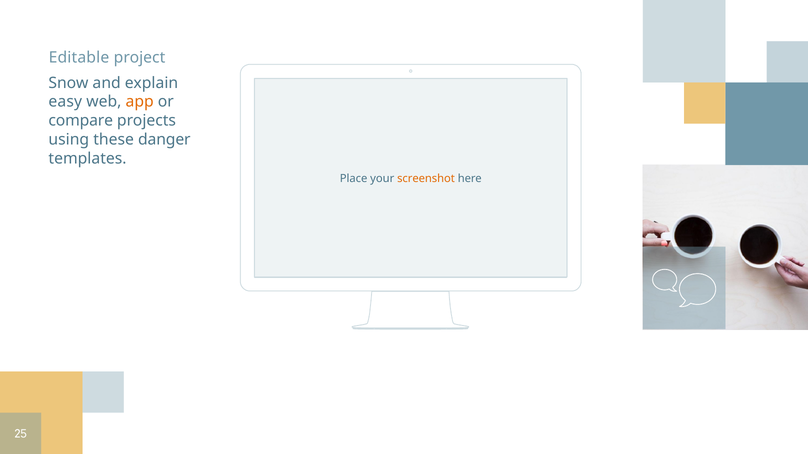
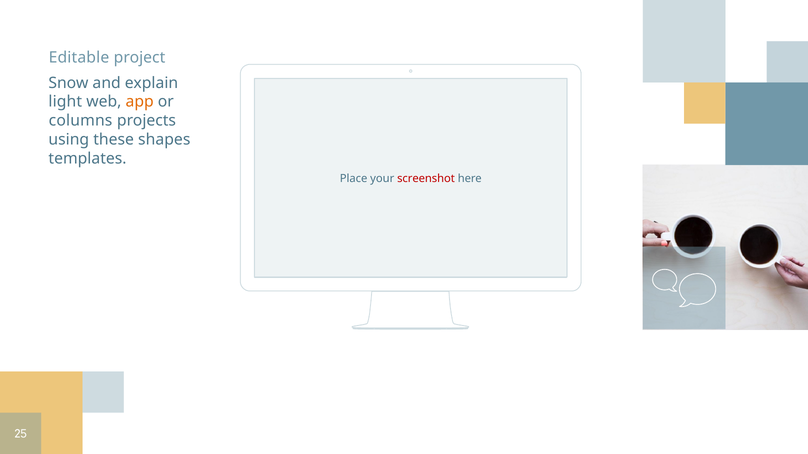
easy: easy -> light
compare: compare -> columns
danger: danger -> shapes
screenshot colour: orange -> red
